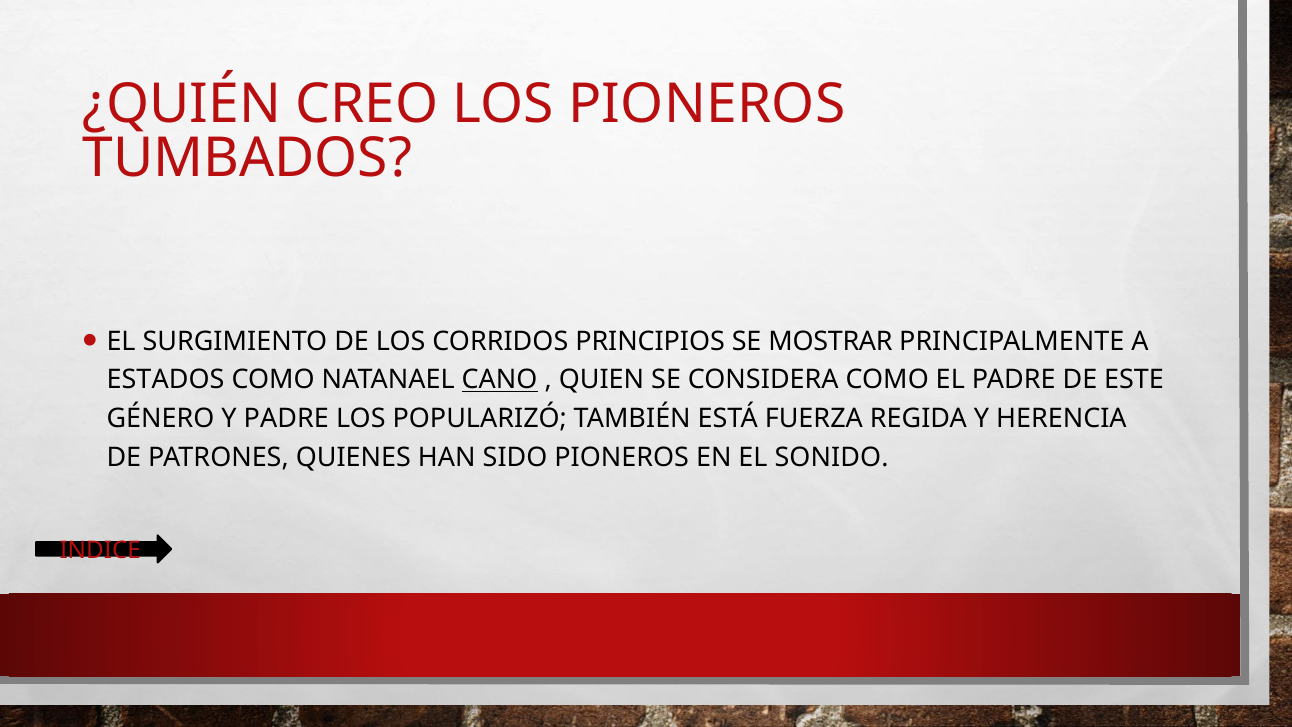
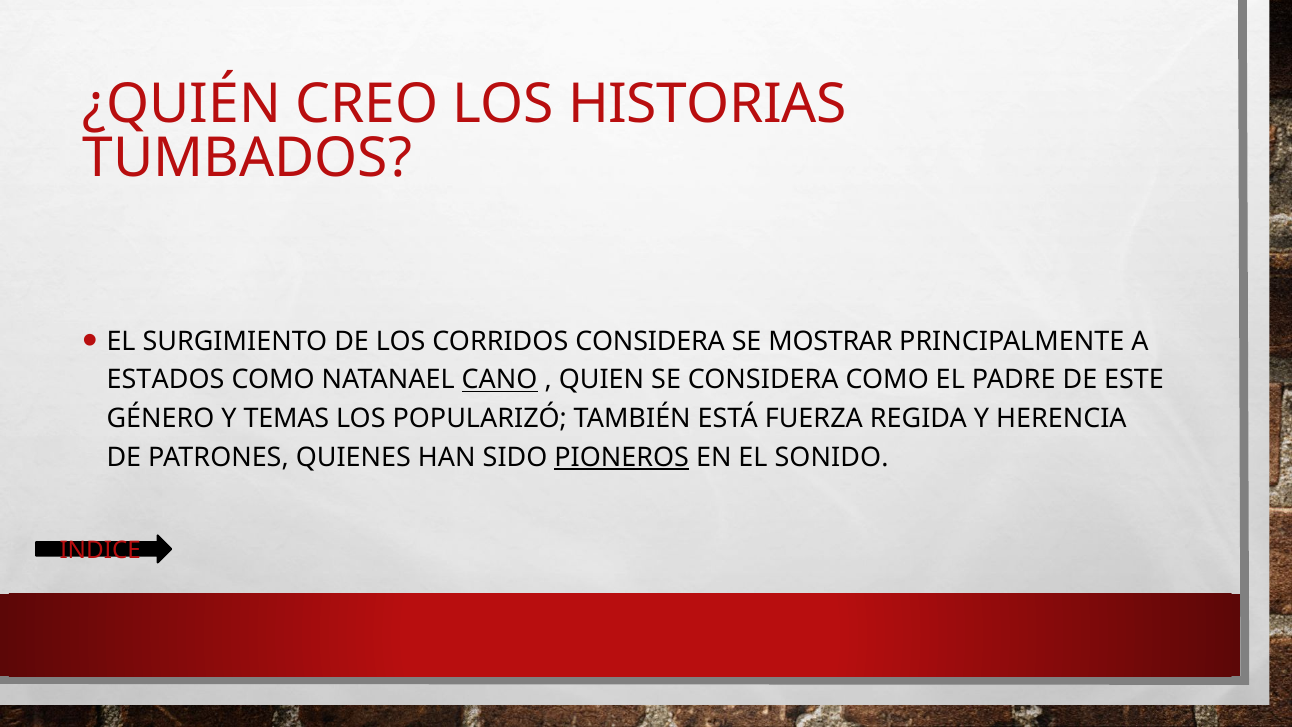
LOS PIONEROS: PIONEROS -> HISTORIAS
CORRIDOS PRINCIPIOS: PRINCIPIOS -> CONSIDERA
Y PADRE: PADRE -> TEMAS
PIONEROS at (622, 457) underline: none -> present
